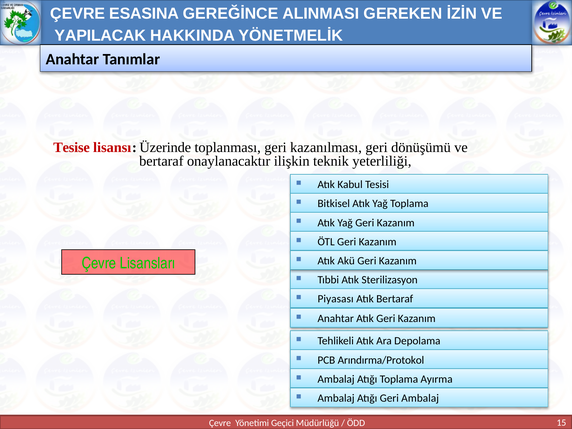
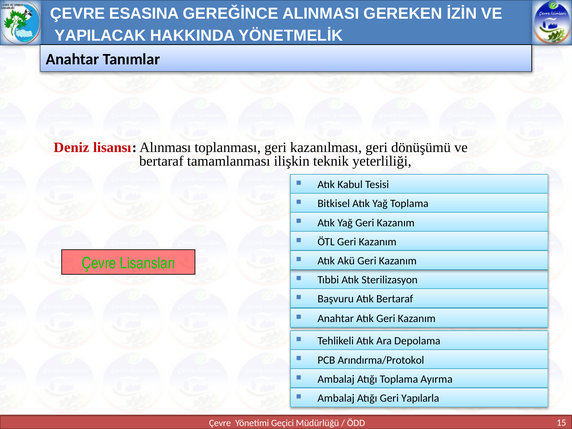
Tesise: Tesise -> Deniz
Üzerinde: Üzerinde -> Alınması
onaylanacaktır: onaylanacaktır -> tamamlanması
Piyasası: Piyasası -> Başvuru
Geri Ambalaj: Ambalaj -> Yapılarla
